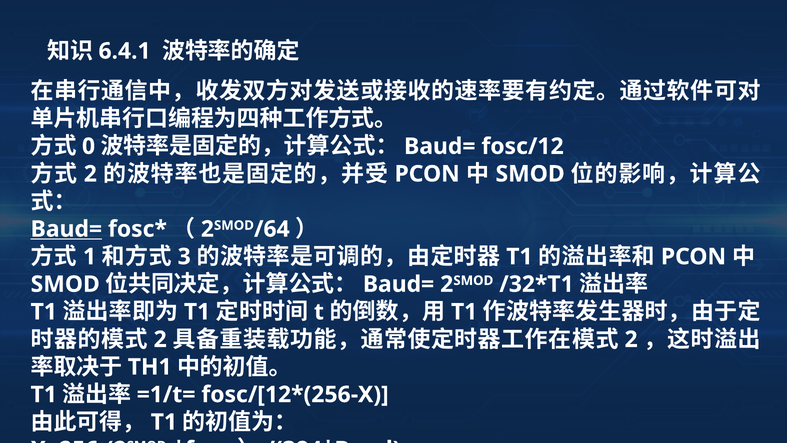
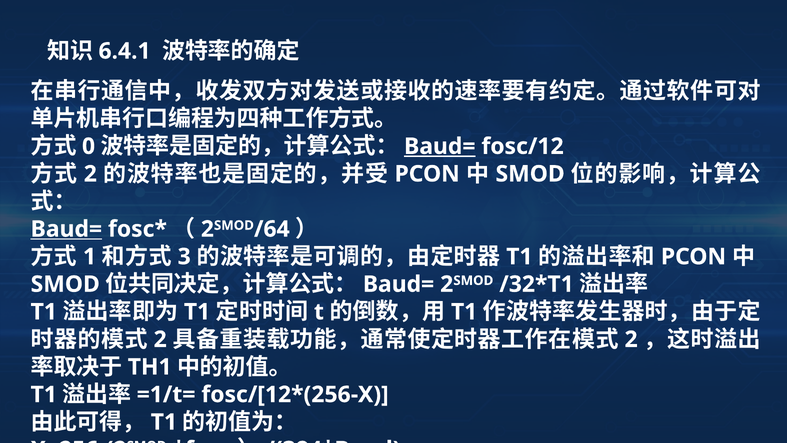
Baud= at (440, 146) underline: none -> present
